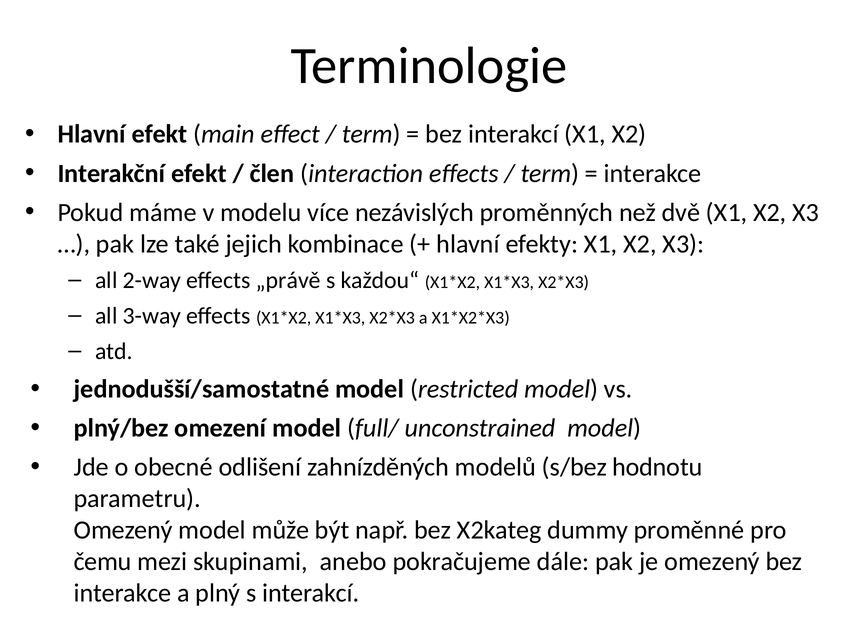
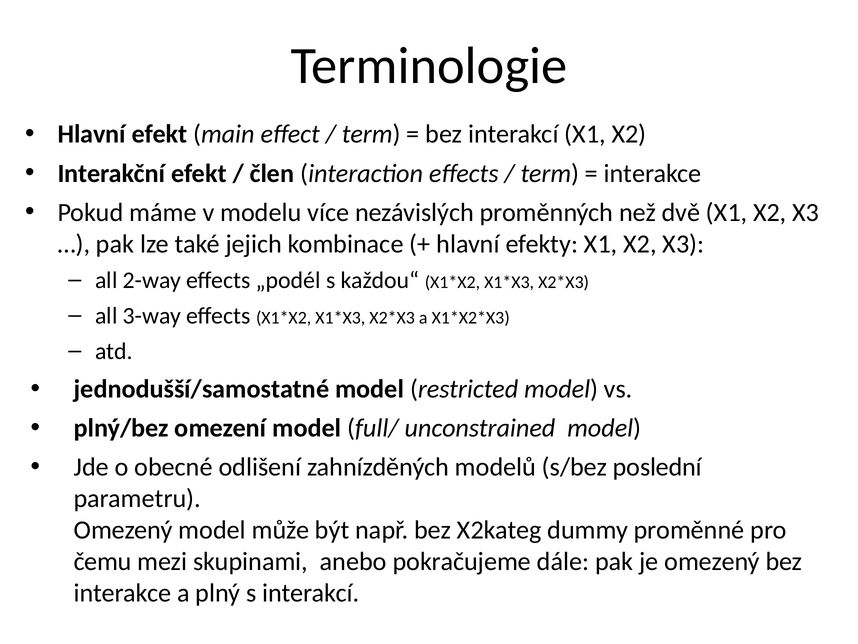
„právě: „právě -> „podél
hodnotu: hodnotu -> poslední
